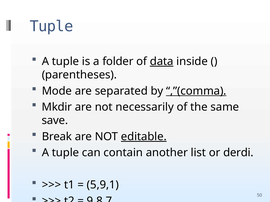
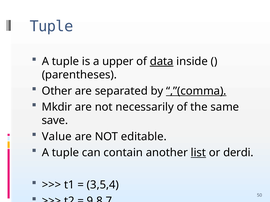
folder: folder -> upper
Mode: Mode -> Other
Break: Break -> Value
editable underline: present -> none
list underline: none -> present
5,9,1: 5,9,1 -> 3,5,4
